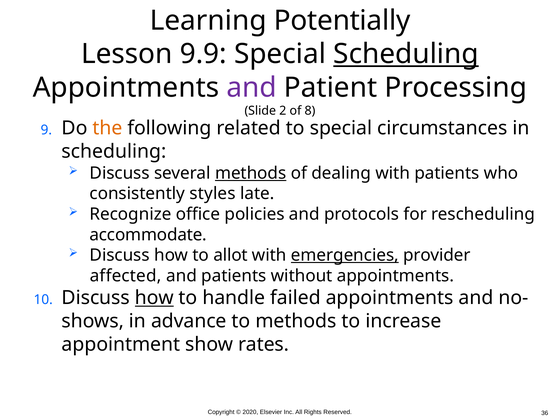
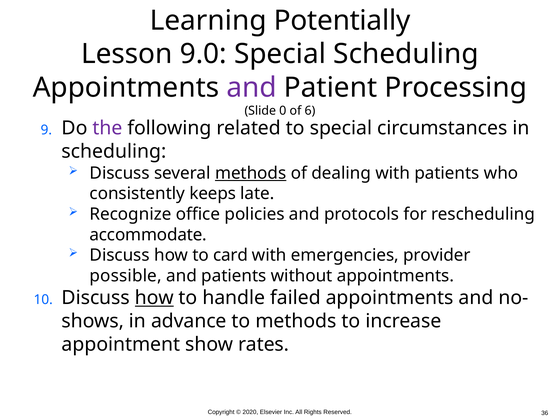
9.9: 9.9 -> 9.0
Scheduling at (406, 54) underline: present -> none
2: 2 -> 0
8: 8 -> 6
the colour: orange -> purple
styles: styles -> keeps
allot: allot -> card
emergencies underline: present -> none
affected: affected -> possible
